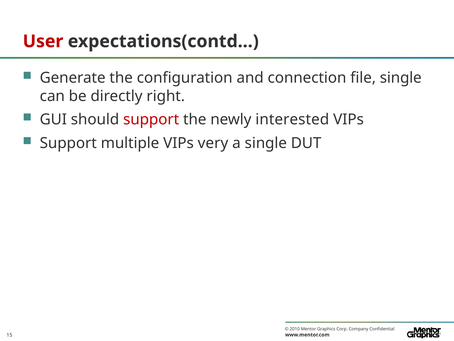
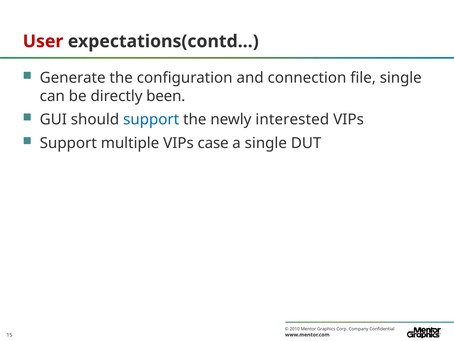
right: right -> been
support at (151, 119) colour: red -> blue
very: very -> case
